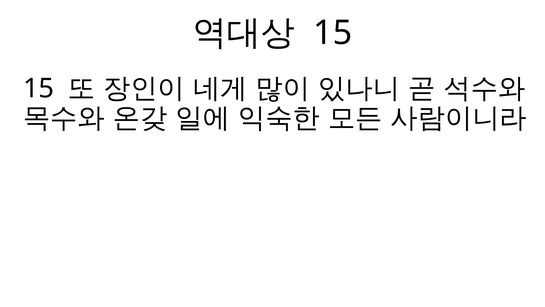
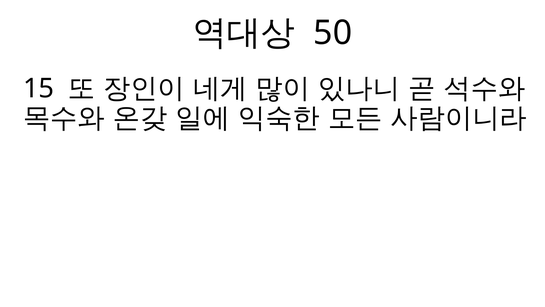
15 at (333, 33): 15 -> 50
